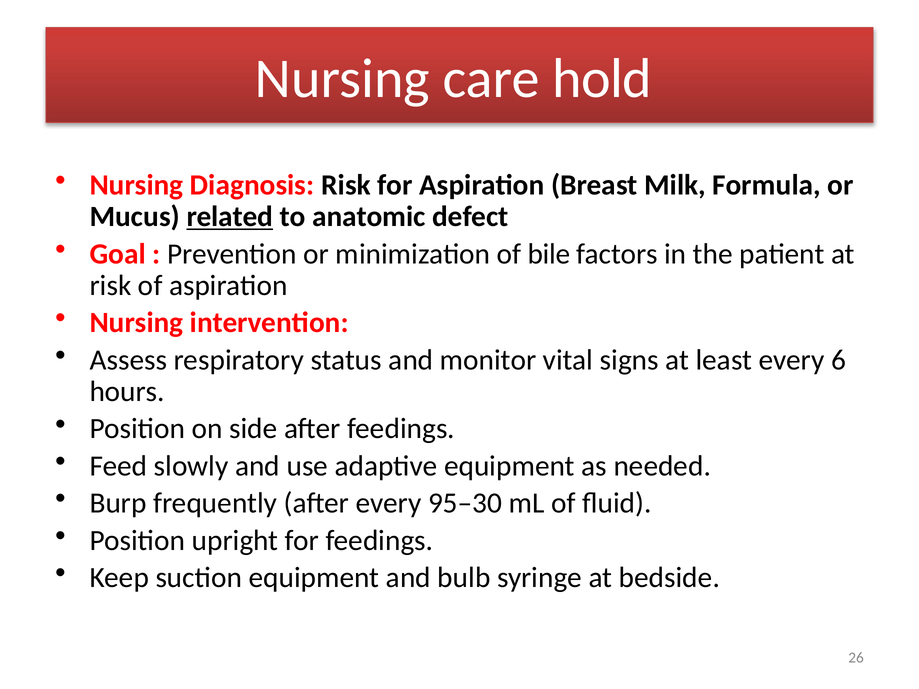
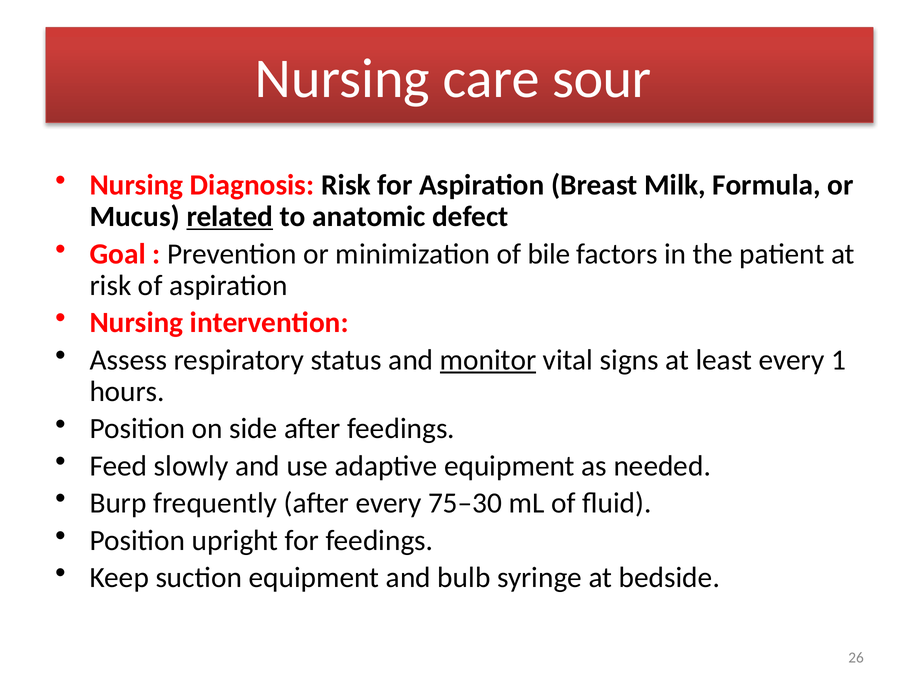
hold: hold -> sour
monitor underline: none -> present
6: 6 -> 1
95–30: 95–30 -> 75–30
